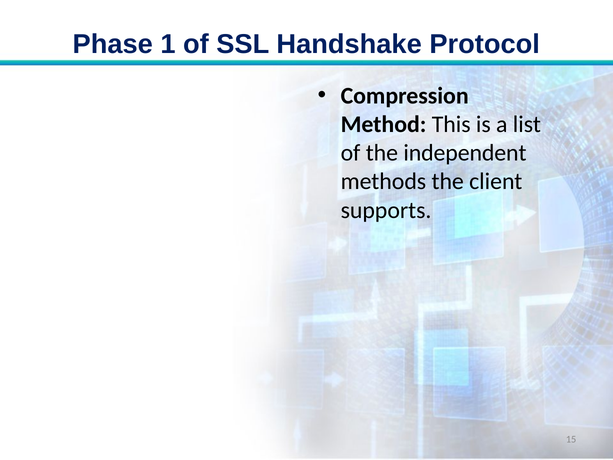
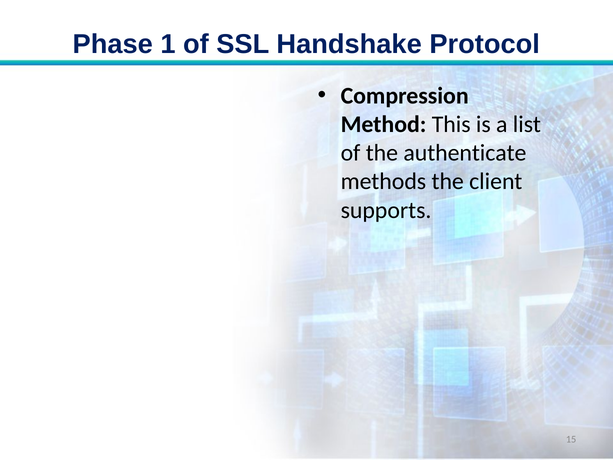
independent: independent -> authenticate
